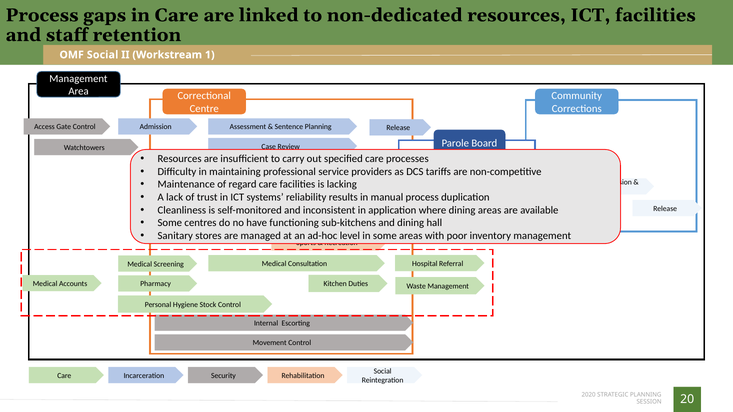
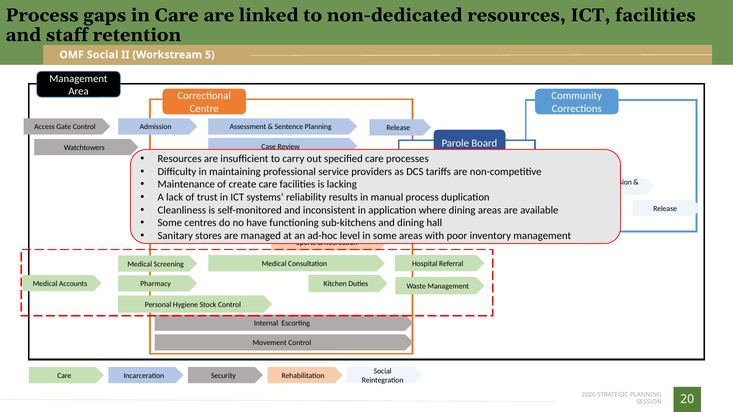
1: 1 -> 5
regard: regard -> create
